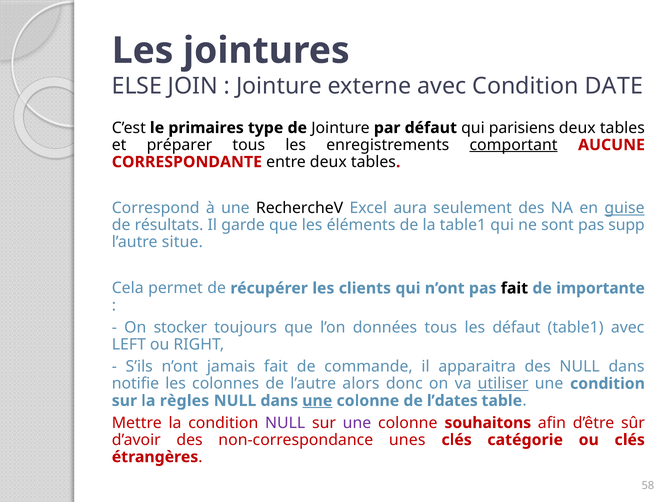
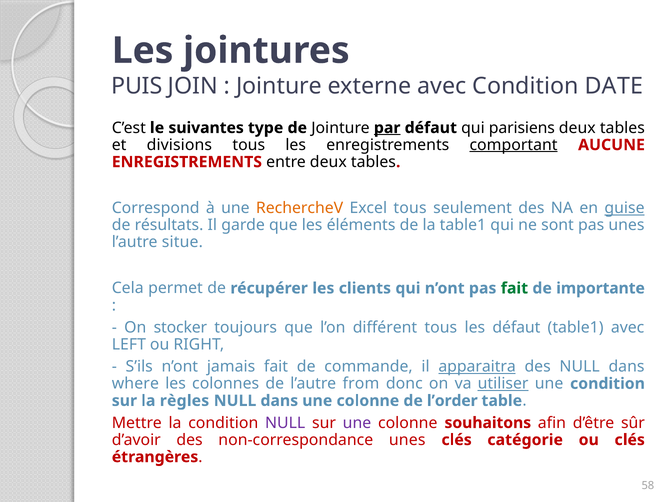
ELSE: ELSE -> PUIS
primaires: primaires -> suivantes
par underline: none -> present
préparer: préparer -> divisions
CORRESPONDANTE at (187, 162): CORRESPONDANTE -> ENREGISTREMENTS
RechercheV colour: black -> orange
Excel aura: aura -> tous
pas supp: supp -> unes
fait at (514, 289) colour: black -> green
données: données -> différent
apparaitra underline: none -> present
notifie: notifie -> where
alors: alors -> from
une at (317, 401) underline: present -> none
l’dates: l’dates -> l’order
